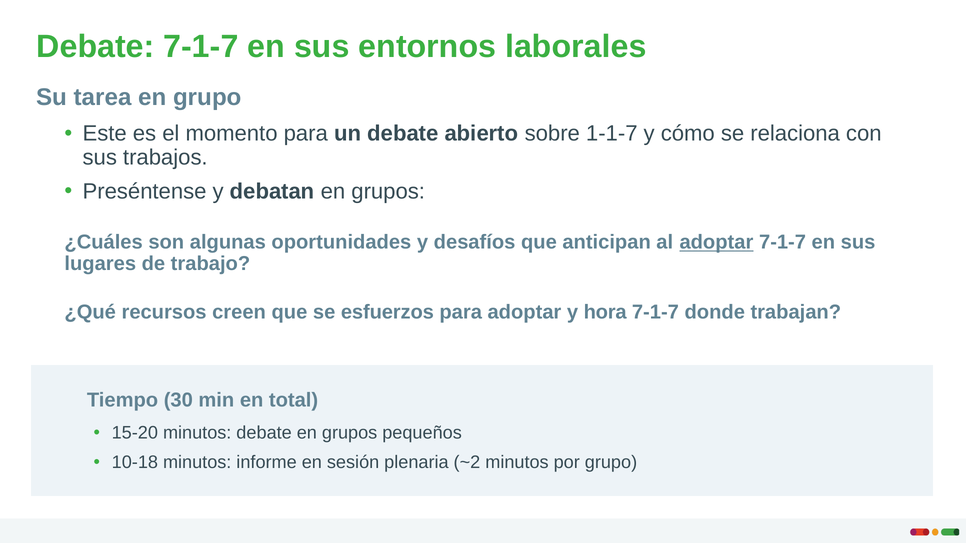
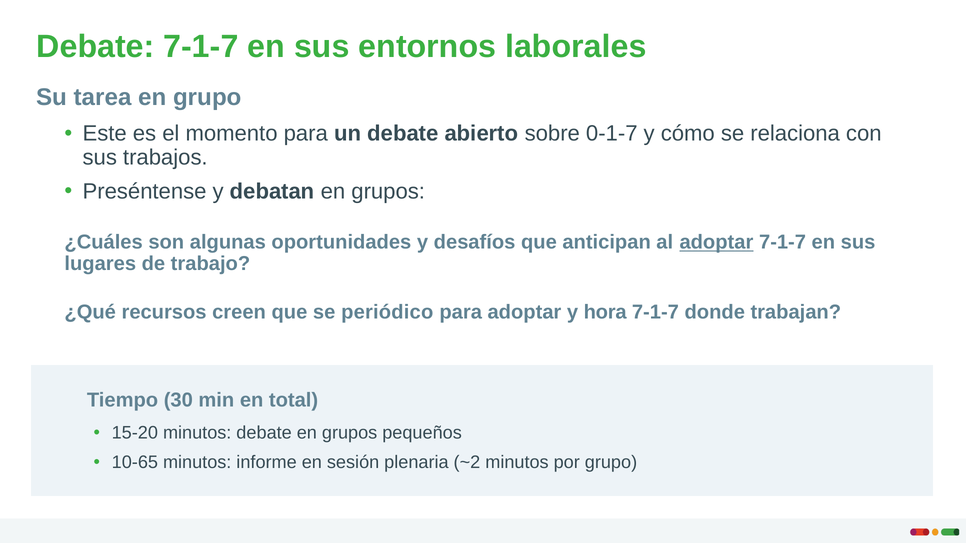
1-1-7: 1-1-7 -> 0-1-7
esfuerzos: esfuerzos -> periódico
10-18: 10-18 -> 10-65
